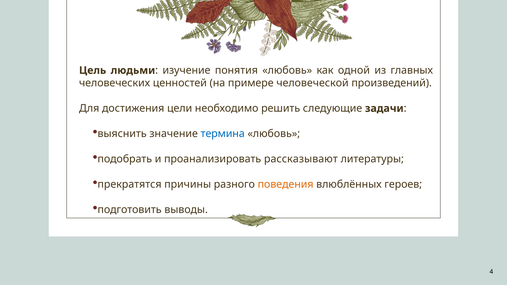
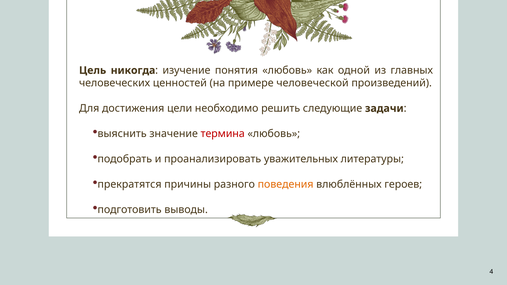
людьми: людьми -> никогда
термина colour: blue -> red
рассказывают: рассказывают -> уважительных
